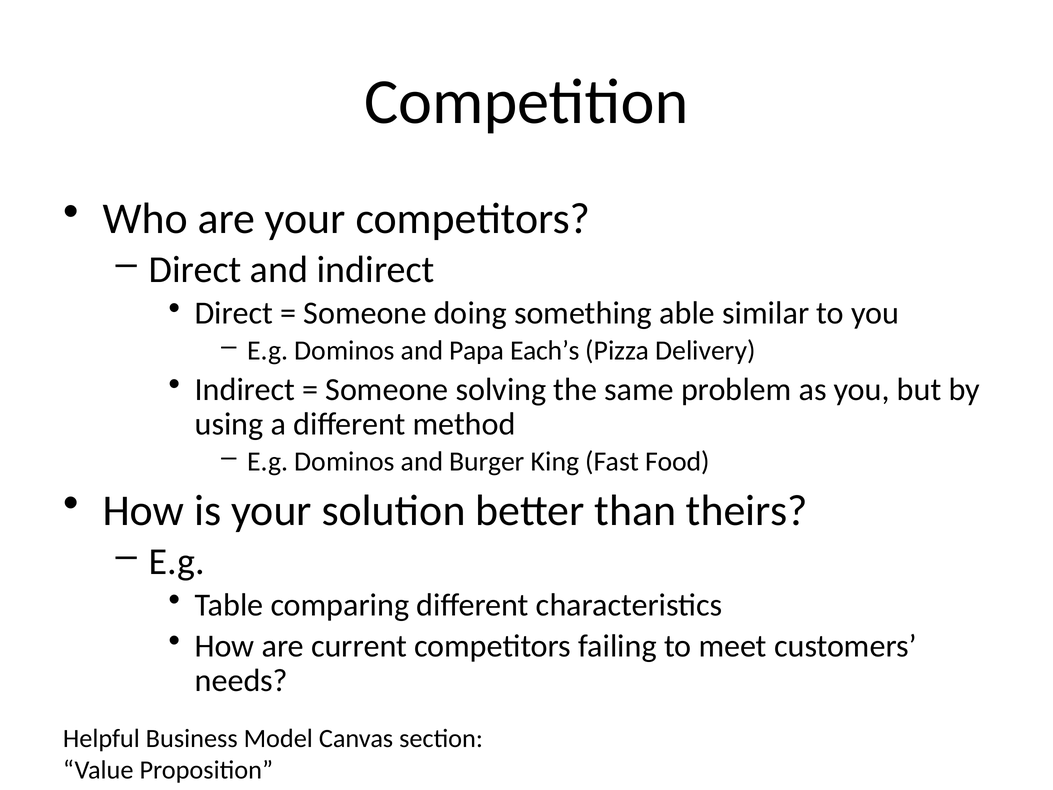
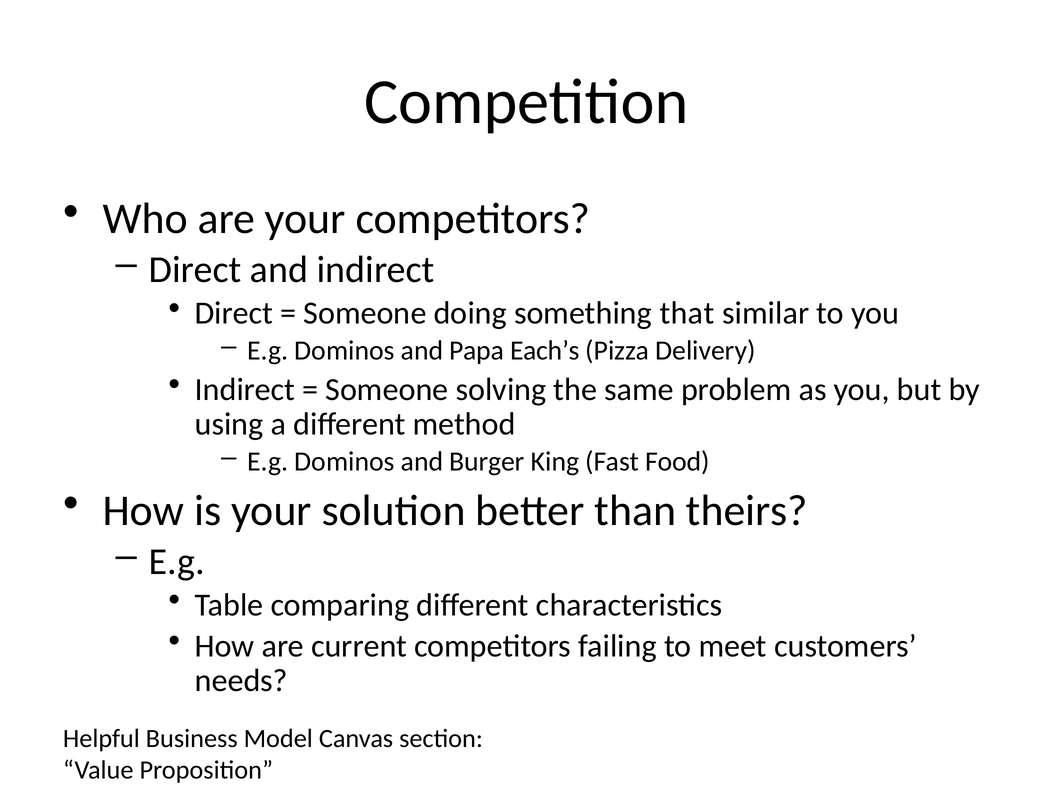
able: able -> that
